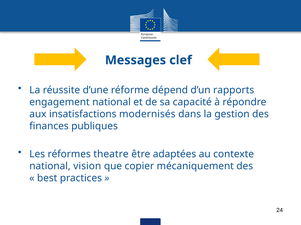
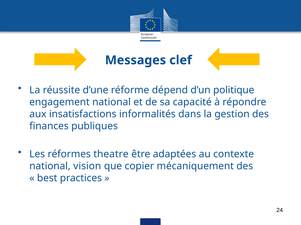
rapports: rapports -> politique
modernisés: modernisés -> informalités
